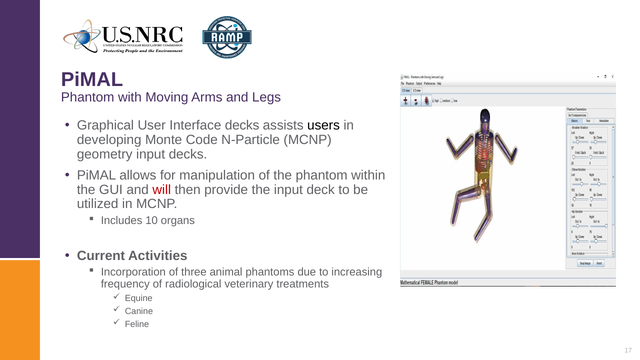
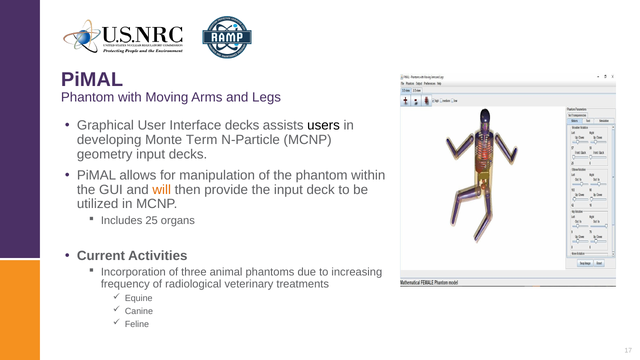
Code: Code -> Term
will colour: red -> orange
10: 10 -> 25
